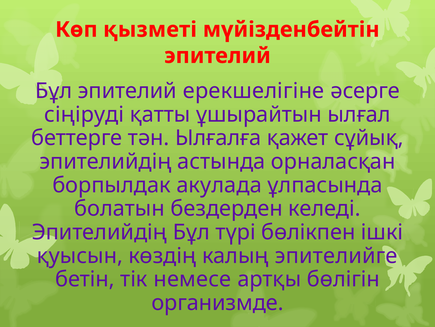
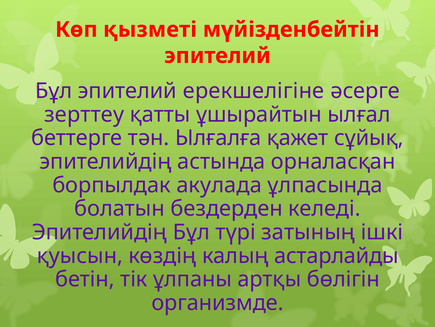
сіңіруді: сіңіруді -> зерттеу
бөлікпен: бөлікпен -> затының
эпителийге: эпителийге -> астарлайды
немесе: немесе -> ұлпаны
